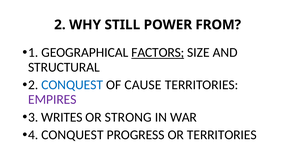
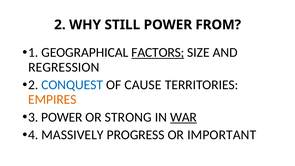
STRUCTURAL: STRUCTURAL -> REGRESSION
EMPIRES colour: purple -> orange
3 WRITES: WRITES -> POWER
WAR underline: none -> present
4 CONQUEST: CONQUEST -> MASSIVELY
OR TERRITORIES: TERRITORIES -> IMPORTANT
